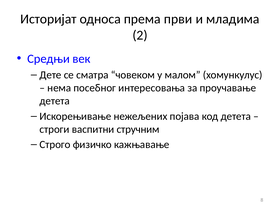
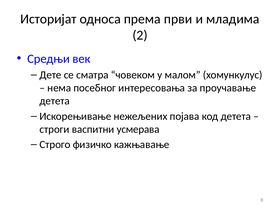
стручним: стручним -> усмерава
